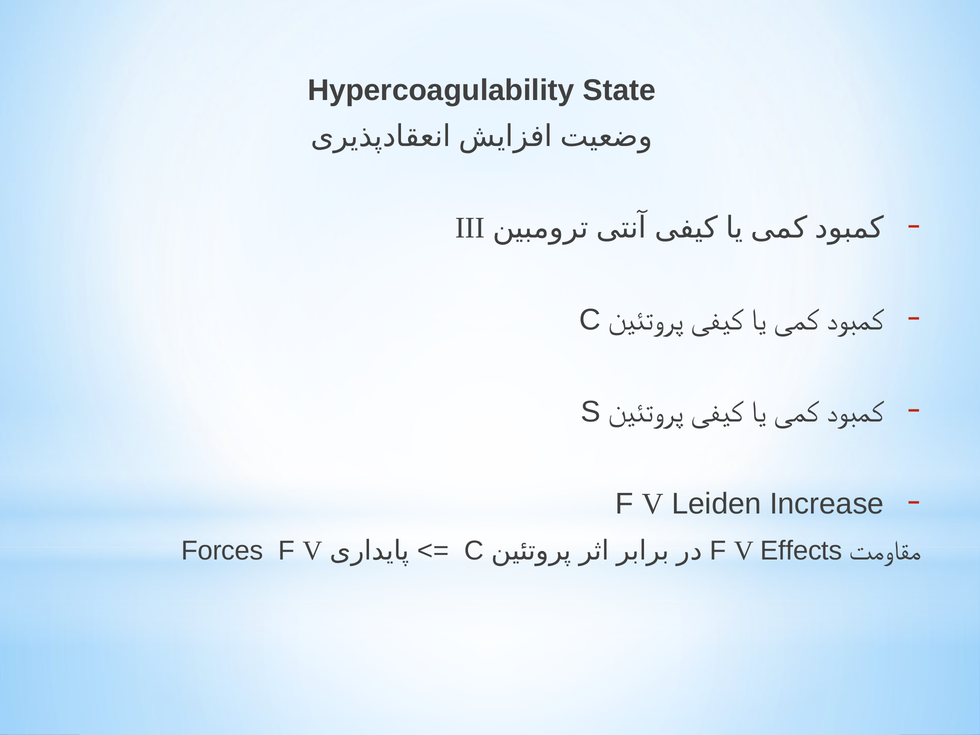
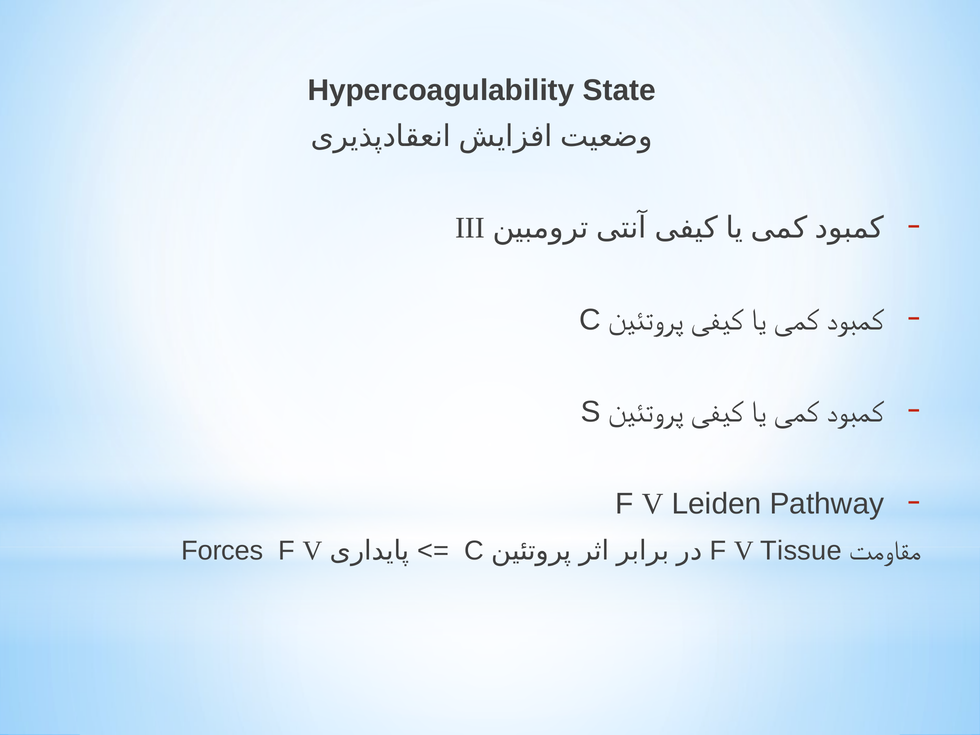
Increase: Increase -> Pathway
Effects: Effects -> Tissue
